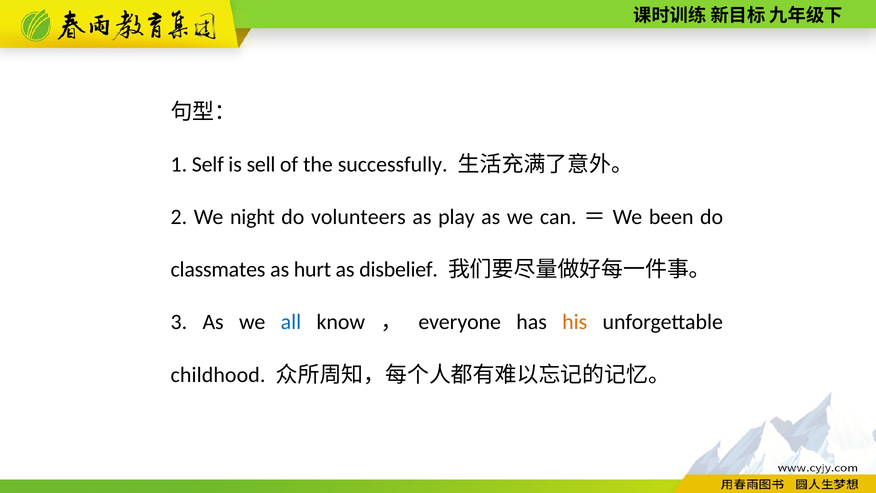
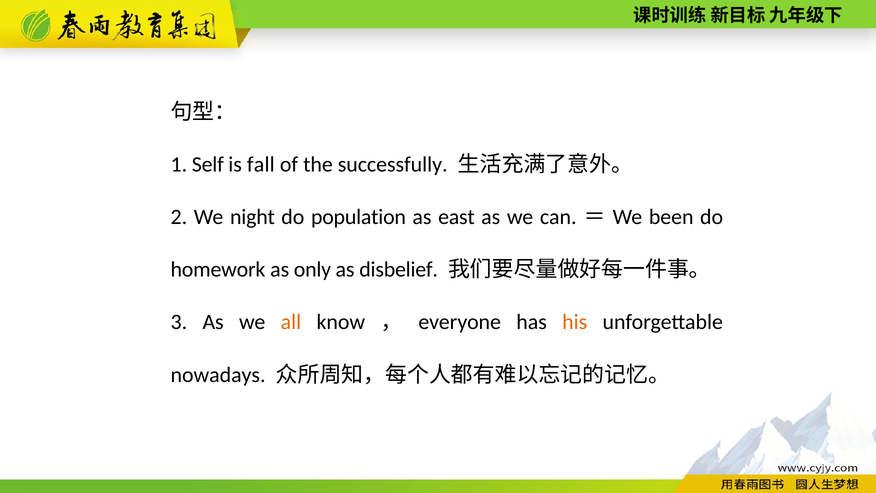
sell: sell -> fall
volunteers: volunteers -> population
play: play -> east
classmates: classmates -> homework
hurt: hurt -> only
all colour: blue -> orange
childhood: childhood -> nowadays
